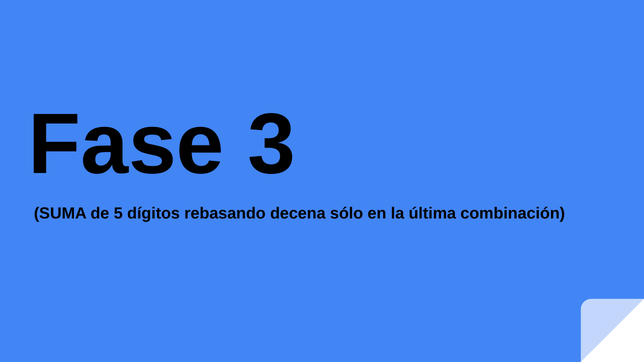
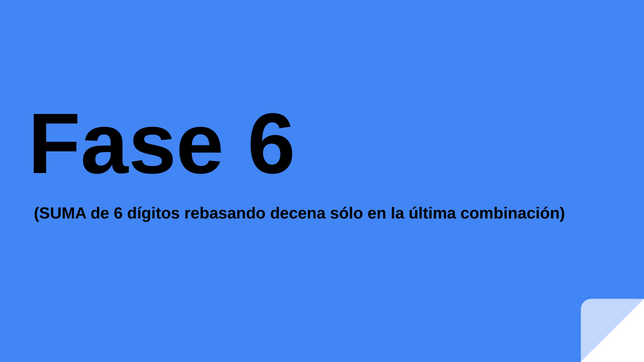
Fase 3: 3 -> 6
de 5: 5 -> 6
